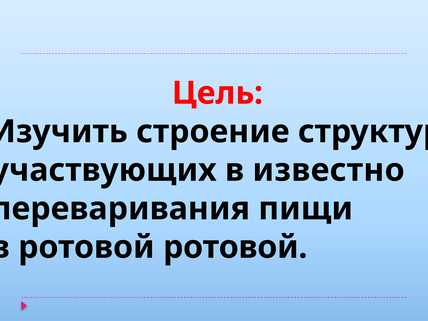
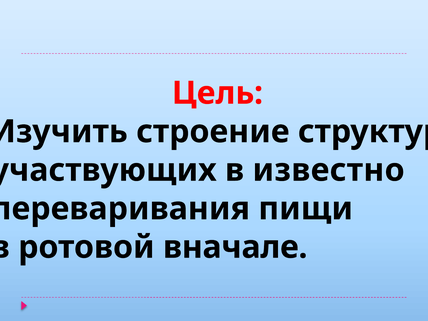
ротовой ротовой: ротовой -> вначале
